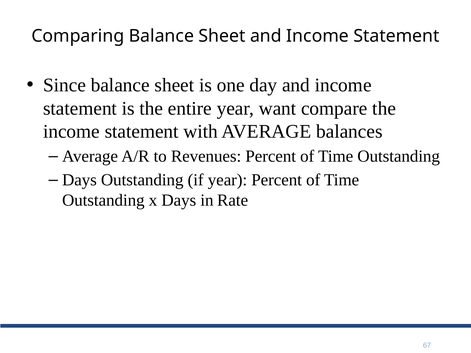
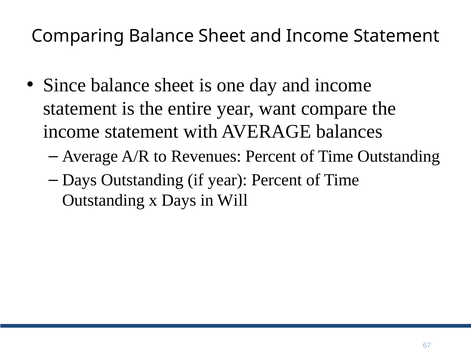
Rate: Rate -> Will
